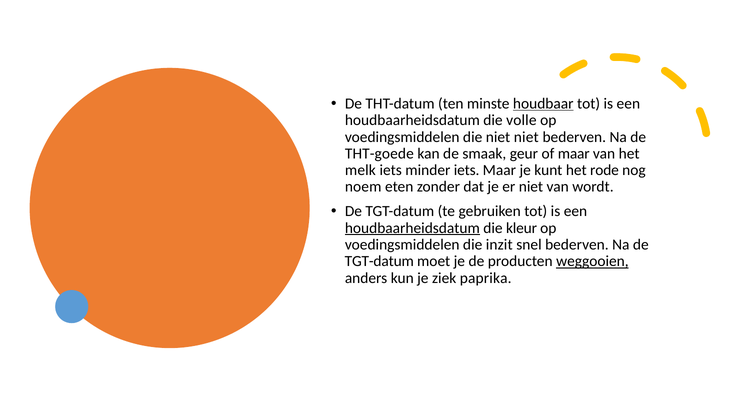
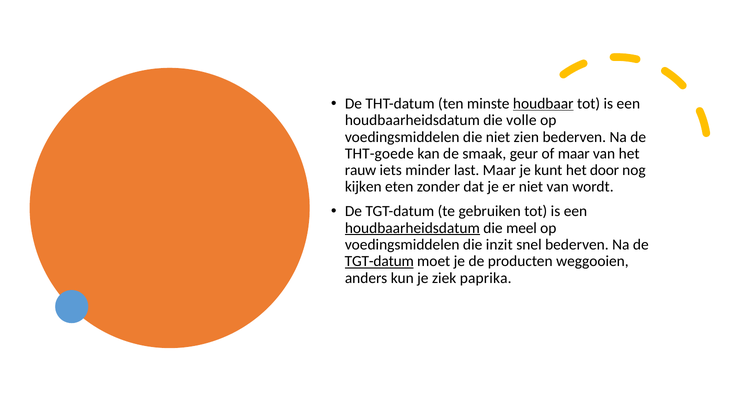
niet niet: niet -> zien
melk: melk -> rauw
minder iets: iets -> last
rode: rode -> door
noem: noem -> kijken
kleur: kleur -> meel
TGT-datum at (379, 261) underline: none -> present
weggooien underline: present -> none
